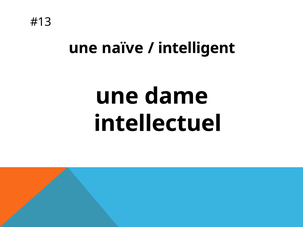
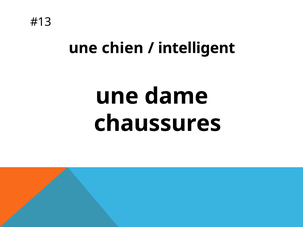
naïve: naïve -> chien
intellectuel: intellectuel -> chaussures
